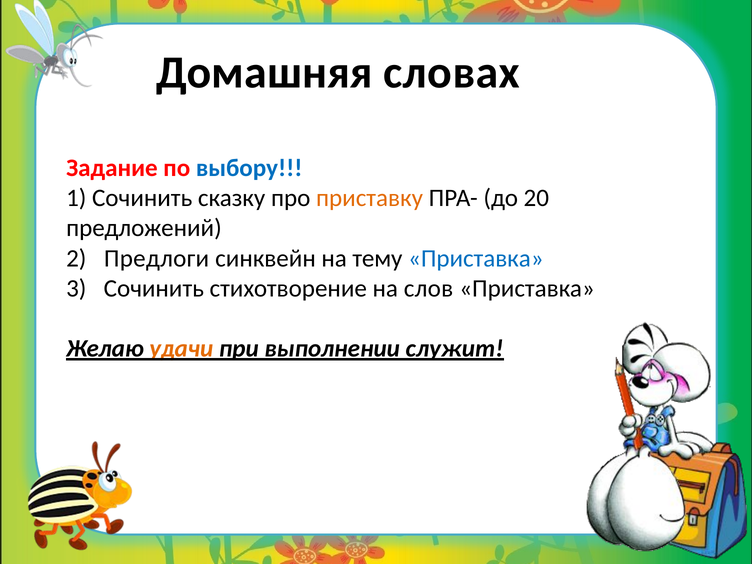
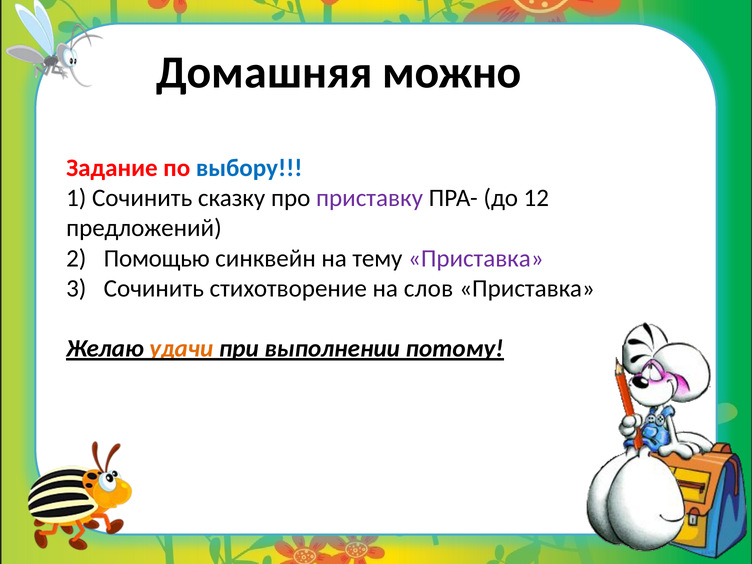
словах: словах -> можно
приставку colour: orange -> purple
20: 20 -> 12
Предлоги: Предлоги -> Помощью
Приставка at (476, 258) colour: blue -> purple
служит: служит -> потому
